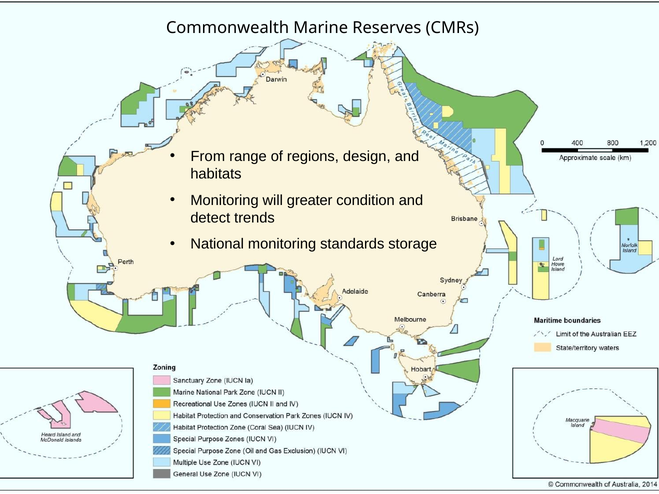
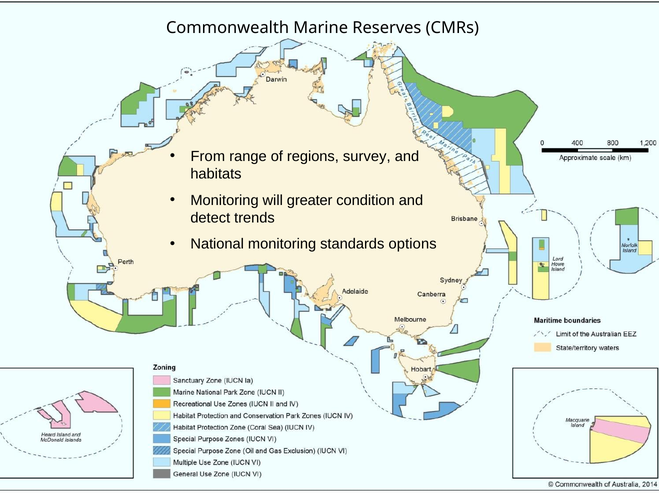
design: design -> survey
storage: storage -> options
